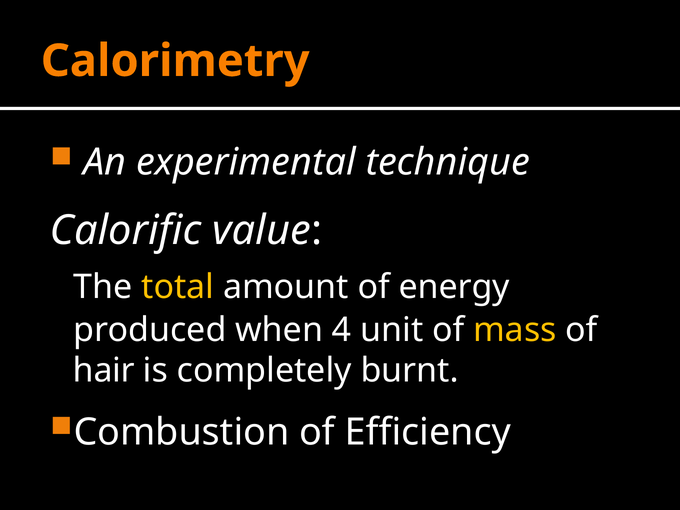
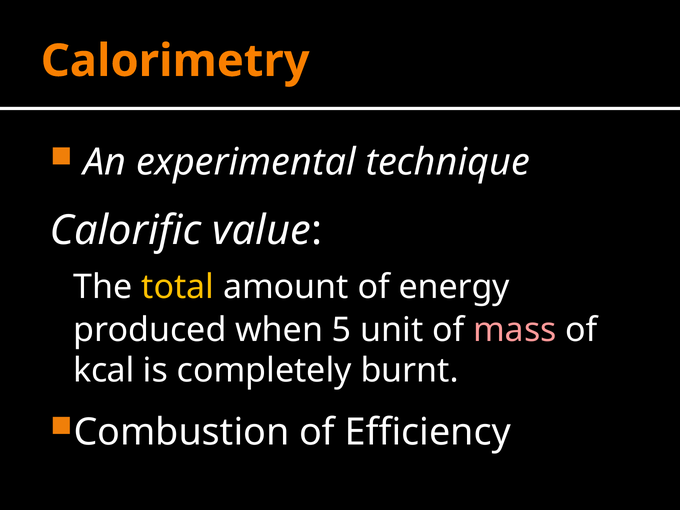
4: 4 -> 5
mass colour: yellow -> pink
hair: hair -> kcal
